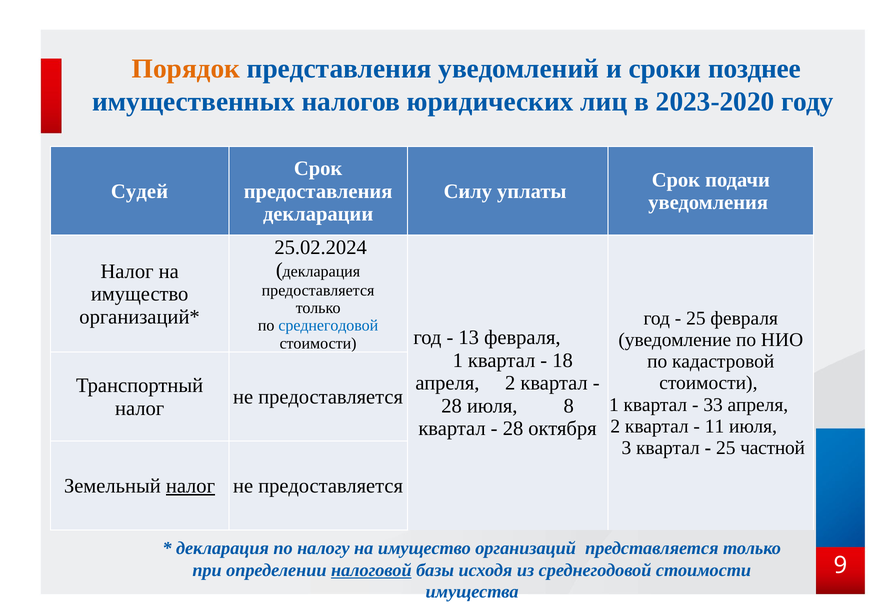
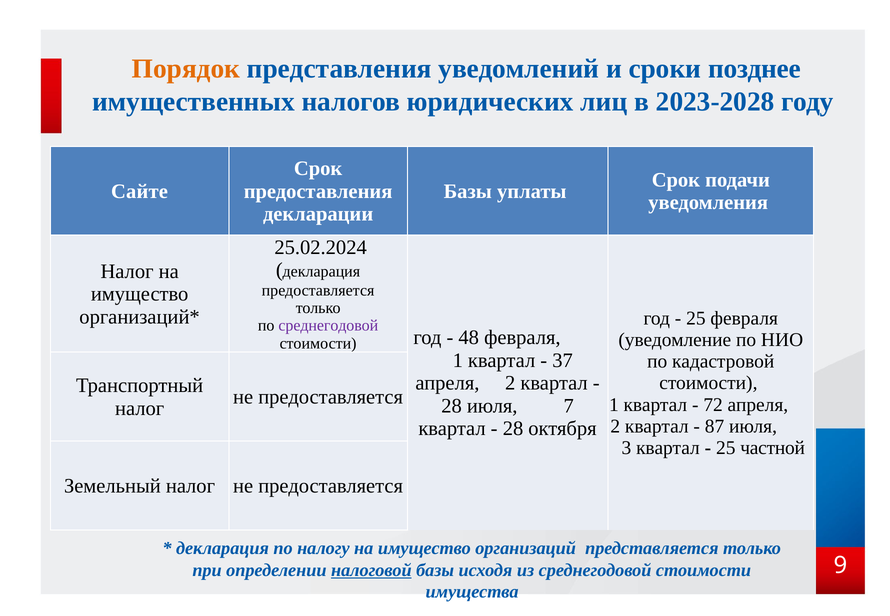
2023-2020: 2023-2020 -> 2023-2028
Судей: Судей -> Сайте
Силу at (468, 191): Силу -> Базы
среднегодовой at (328, 326) colour: blue -> purple
13: 13 -> 48
18: 18 -> 37
33: 33 -> 72
8: 8 -> 7
11: 11 -> 87
налог at (191, 486) underline: present -> none
